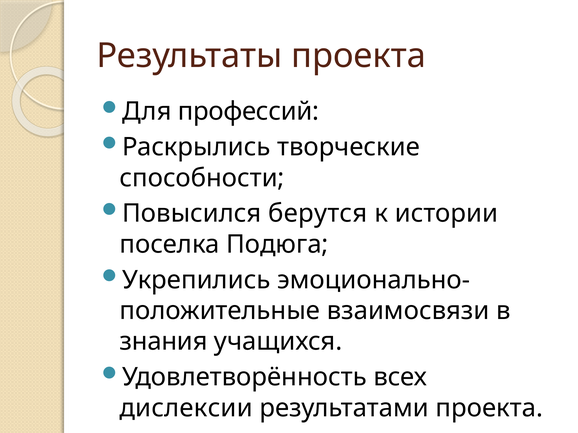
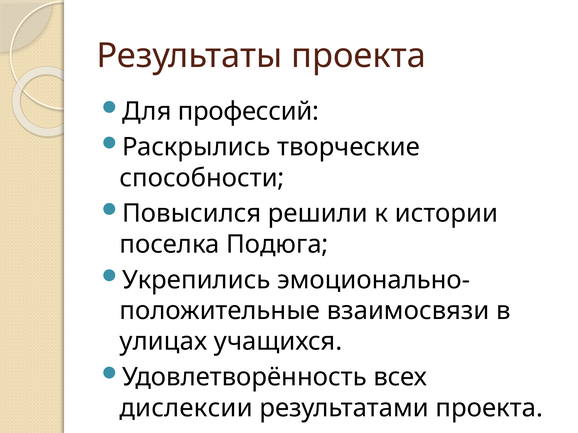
берутся: берутся -> решили
знания: знания -> улицах
